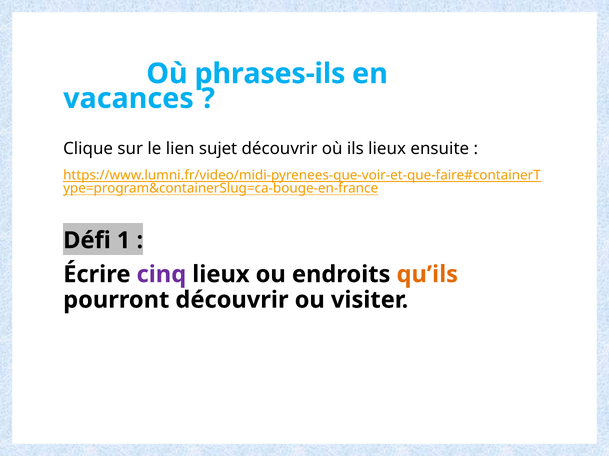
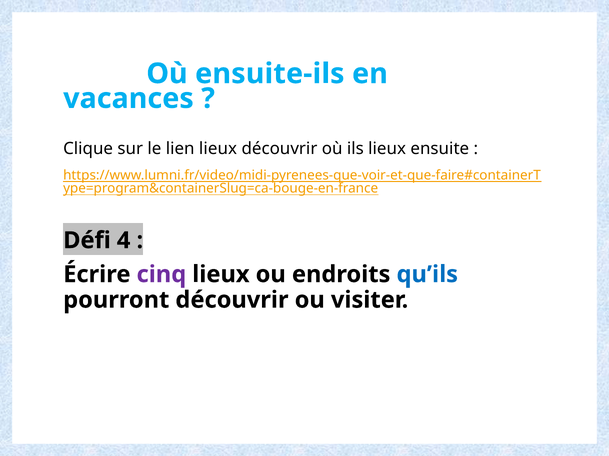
phrases-ils: phrases-ils -> ensuite-ils
lien sujet: sujet -> lieux
1: 1 -> 4
qu’ils colour: orange -> blue
